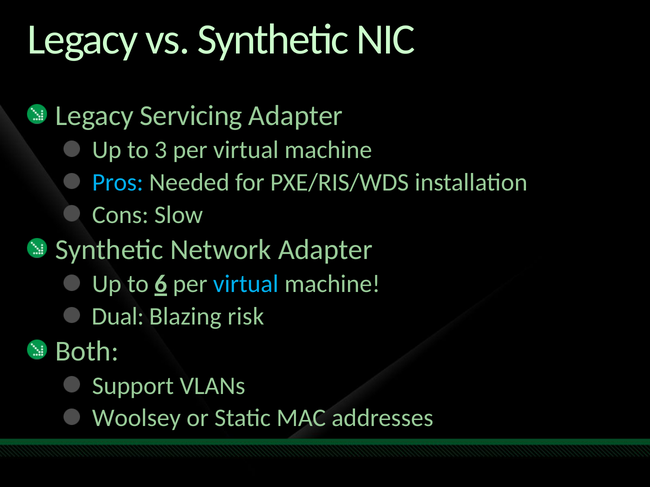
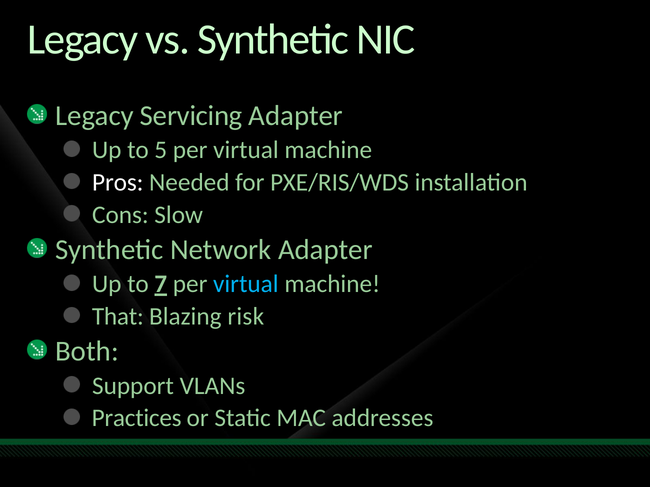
3: 3 -> 5
Pros colour: light blue -> white
6: 6 -> 7
Dual: Dual -> That
Woolsey: Woolsey -> Practices
